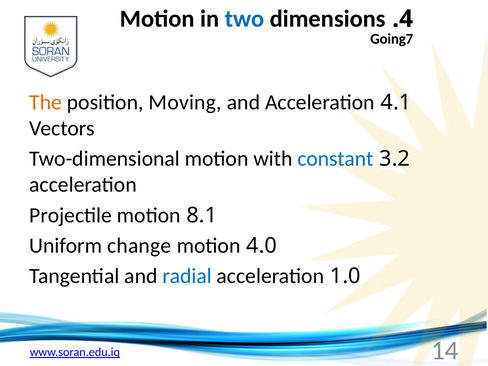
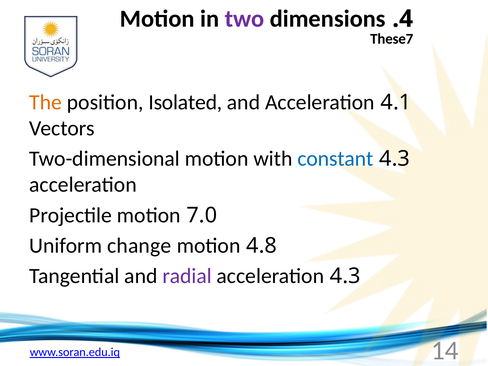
two colour: blue -> purple
Going7: Going7 -> These7
Moving: Moving -> Isolated
3.2 at (395, 159): 3.2 -> 4.3
8.1: 8.1 -> 7.0
4.0: 4.0 -> 4.8
radial colour: blue -> purple
1.0 at (345, 276): 1.0 -> 4.3
